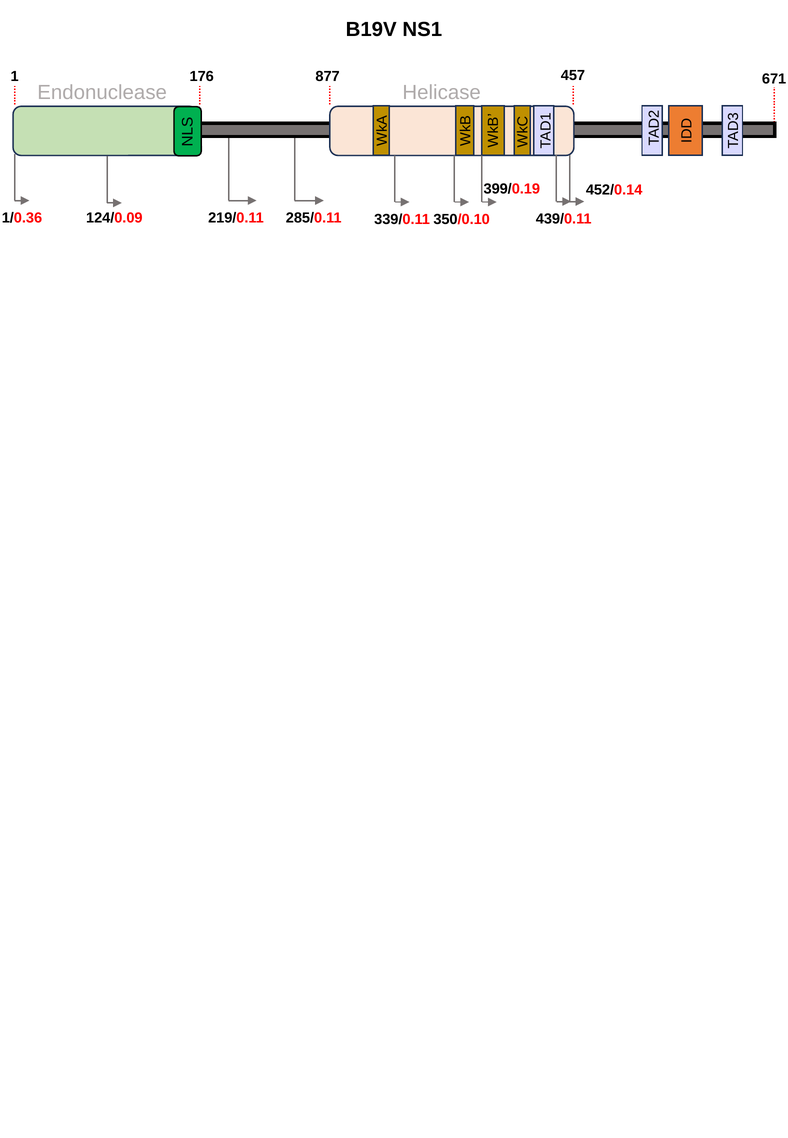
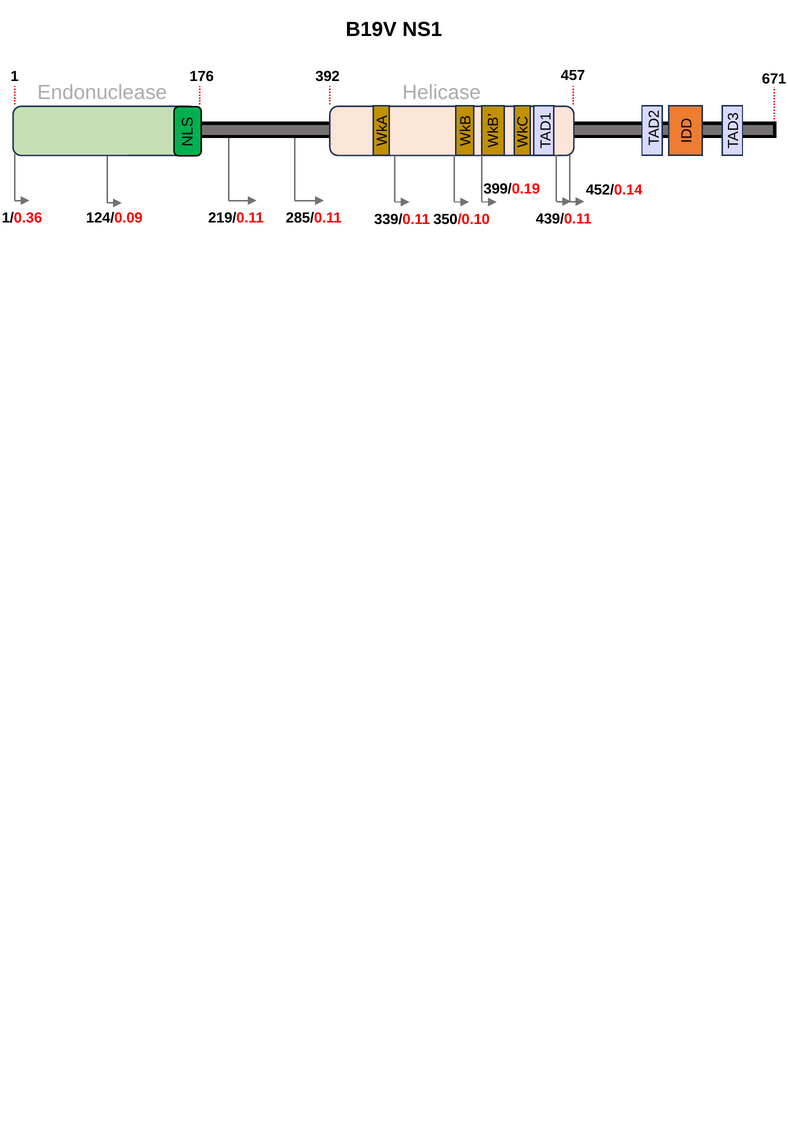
877: 877 -> 392
